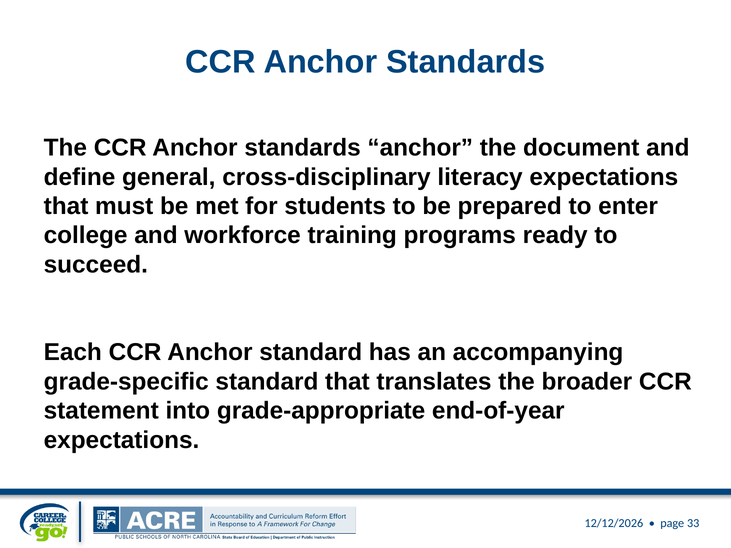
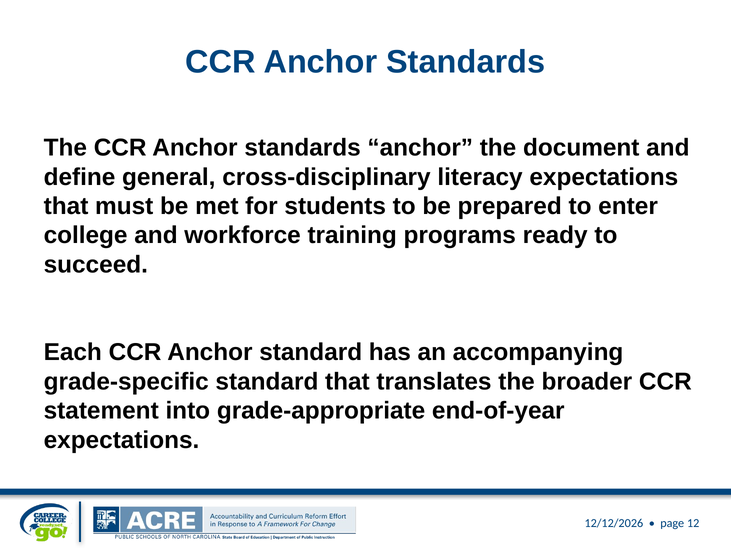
33: 33 -> 12
